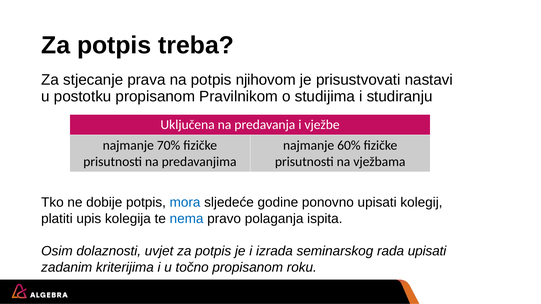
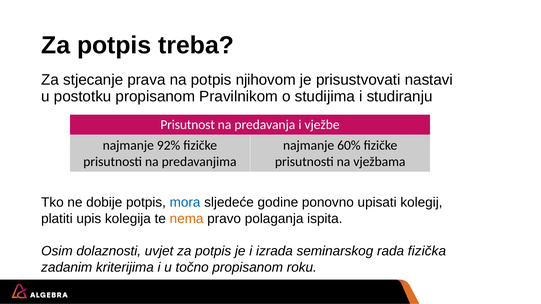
Uključena: Uključena -> Prisutnost
70%: 70% -> 92%
nema colour: blue -> orange
rada upisati: upisati -> fizička
